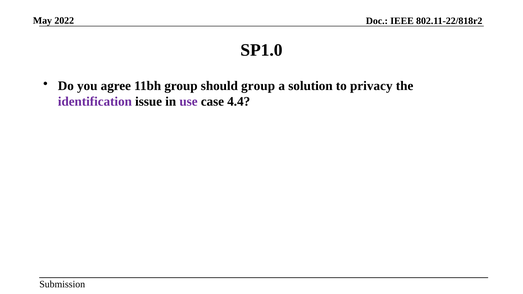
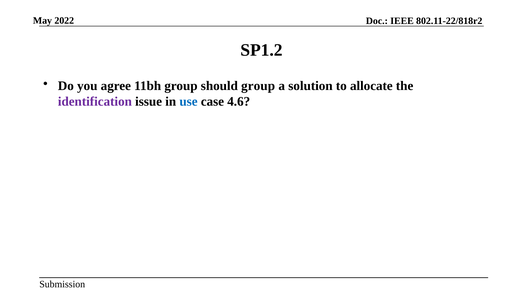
SP1.0: SP1.0 -> SP1.2
privacy: privacy -> allocate
use colour: purple -> blue
4.4: 4.4 -> 4.6
